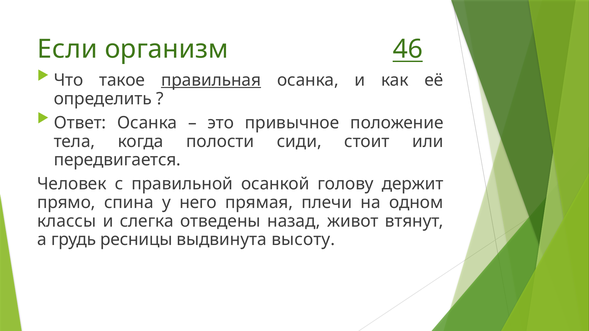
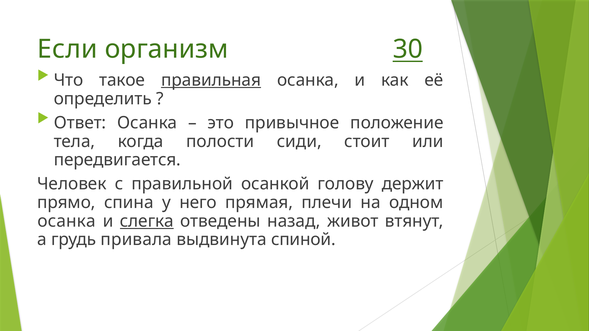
46: 46 -> 30
классы at (67, 221): классы -> осанка
слегка underline: none -> present
ресницы: ресницы -> привала
высоту: высоту -> спиной
